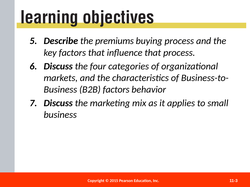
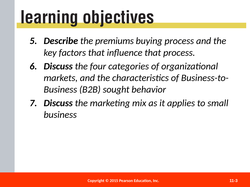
B2B factors: factors -> sought
